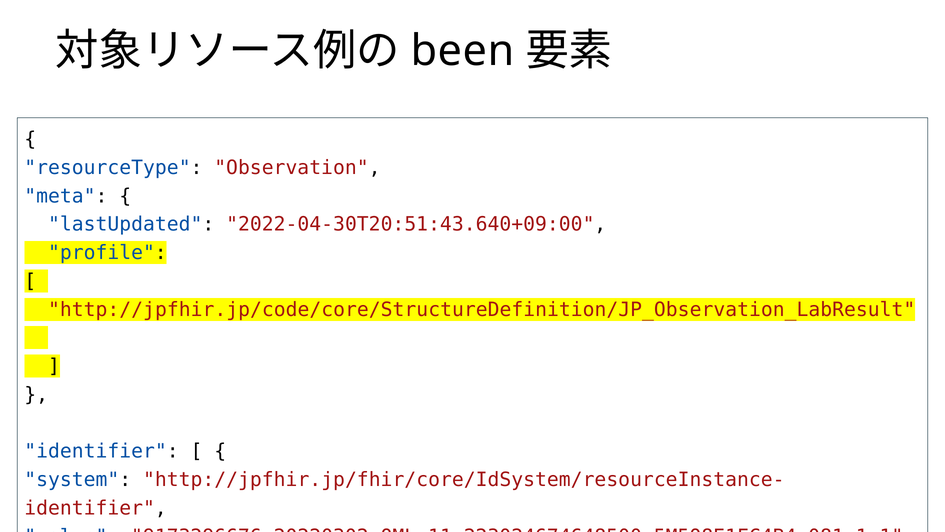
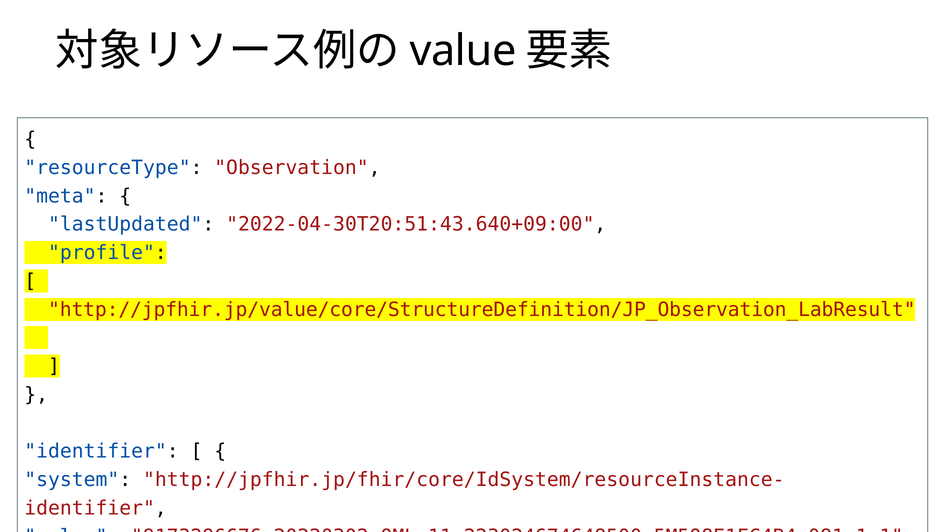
been at (463, 51): been -> value
http://jpfhir.jp/code/core/StructureDefinition/JP_Observation_LabResult: http://jpfhir.jp/code/core/StructureDefinition/JP_Observation_LabResult -> http://jpfhir.jp/value/core/StructureDefinition/JP_Observation_LabResult
